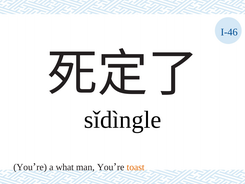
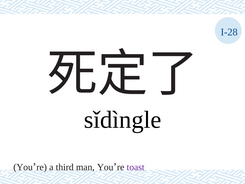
I-46: I-46 -> I-28
what: what -> third
toast colour: orange -> purple
